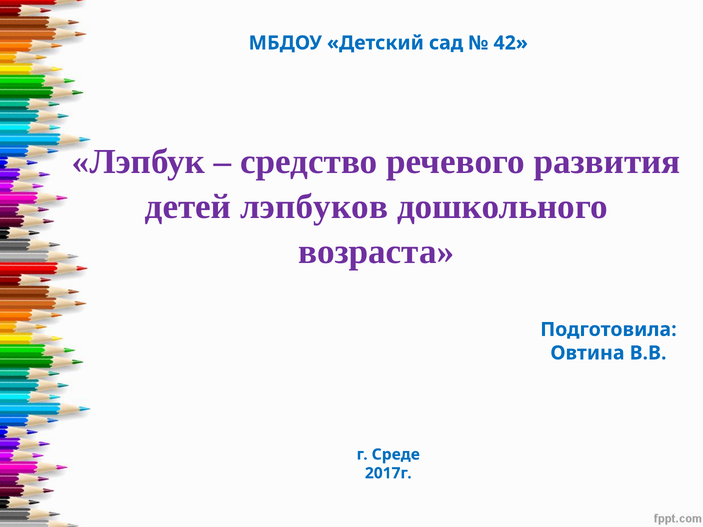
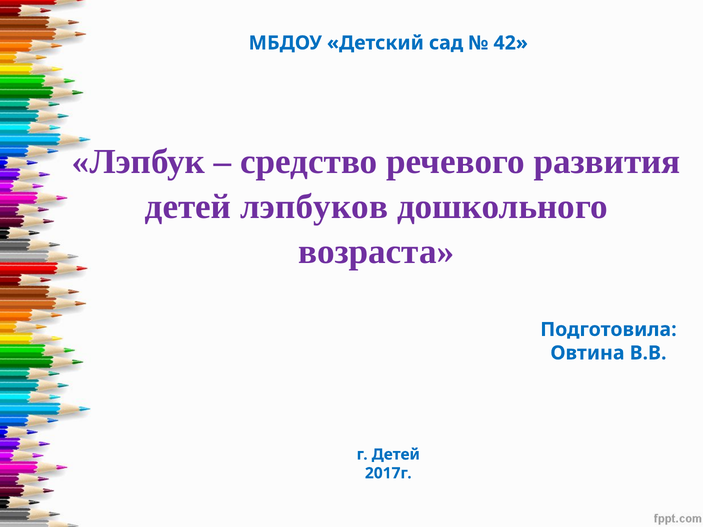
г Среде: Среде -> Детей
